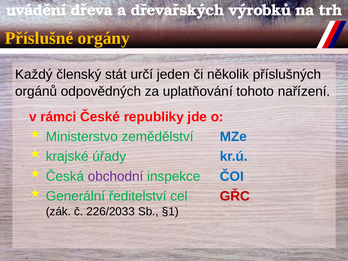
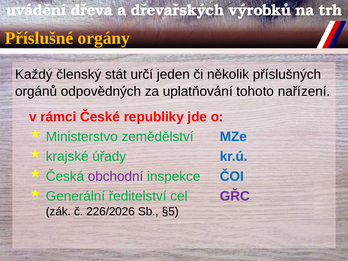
GŘC colour: red -> purple
226/2033: 226/2033 -> 226/2026
§1: §1 -> §5
